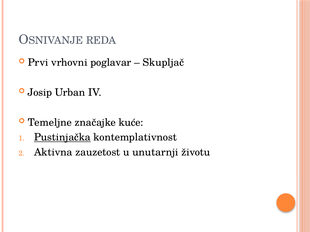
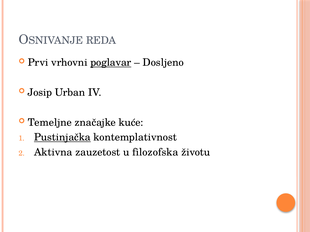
poglavar underline: none -> present
Skupljač: Skupljač -> Dosljeno
unutarnji: unutarnji -> filozofska
